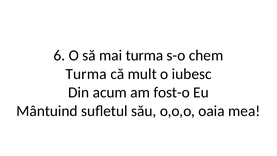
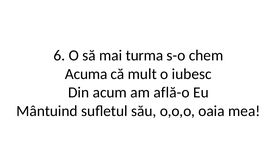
Turma at (86, 74): Turma -> Acuma
fost-o: fost-o -> află-o
